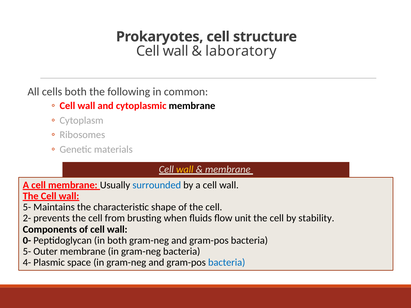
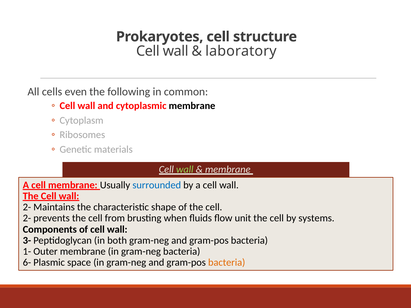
cells both: both -> even
wall at (185, 170) colour: yellow -> light green
5- at (27, 207): 5- -> 2-
stability: stability -> systems
0-: 0- -> 3-
5- at (27, 252): 5- -> 1-
4-: 4- -> 6-
bacteria at (227, 263) colour: blue -> orange
